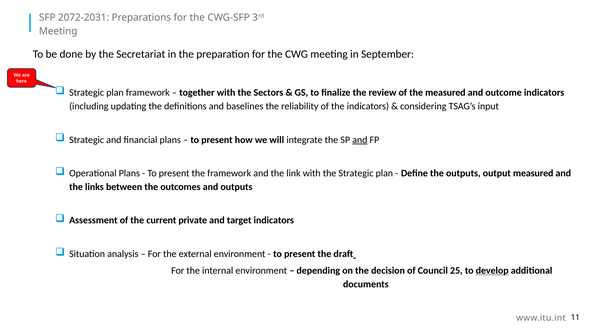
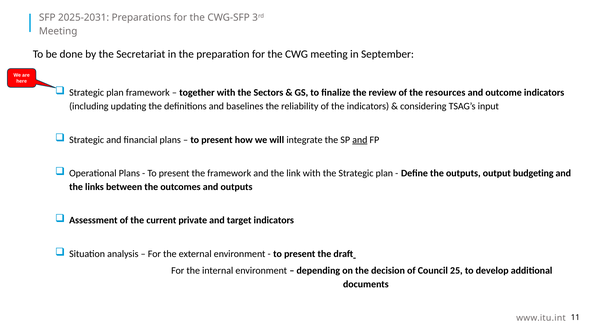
2072-2031: 2072-2031 -> 2025-2031
the measured: measured -> resources
output measured: measured -> budgeting
develop underline: present -> none
